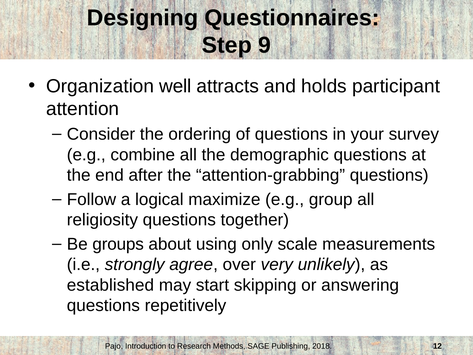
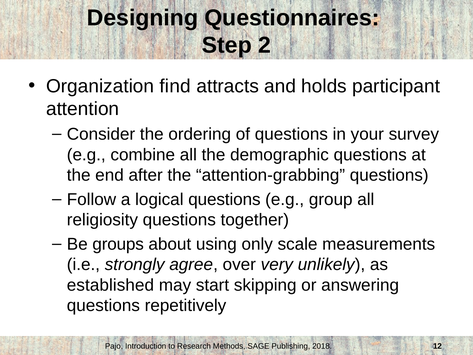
9: 9 -> 2
well: well -> find
logical maximize: maximize -> questions
